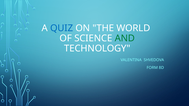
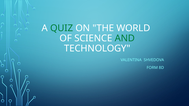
QUIZ colour: blue -> green
